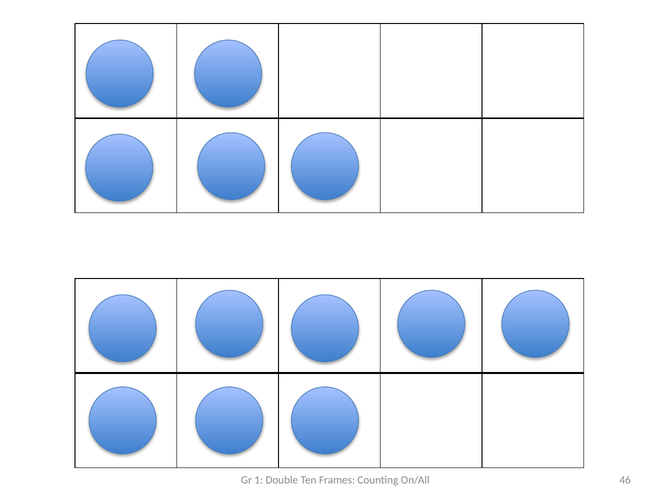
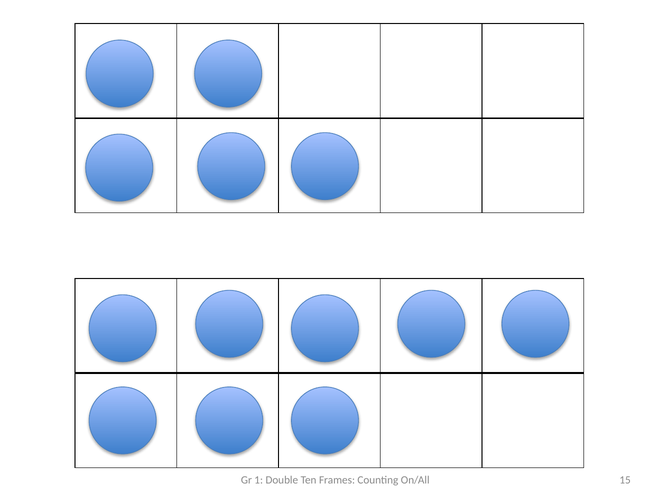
46: 46 -> 15
